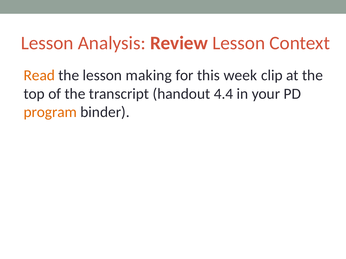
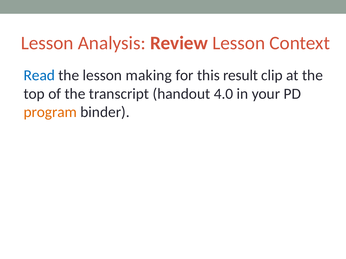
Read colour: orange -> blue
week: week -> result
4.4: 4.4 -> 4.0
